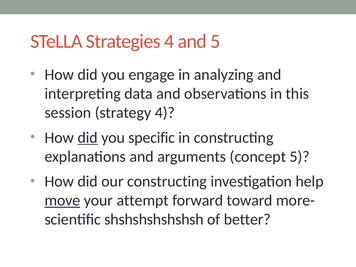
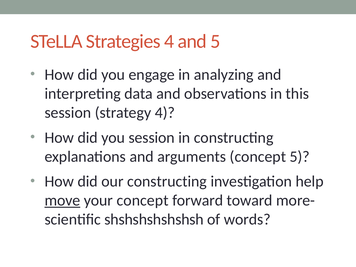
did at (88, 138) underline: present -> none
you specific: specific -> session
your attempt: attempt -> concept
better: better -> words
